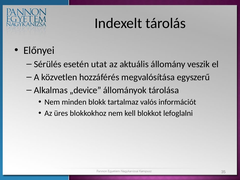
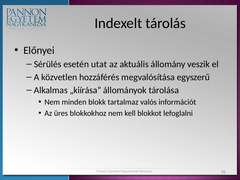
„device: „device -> „kiírása
